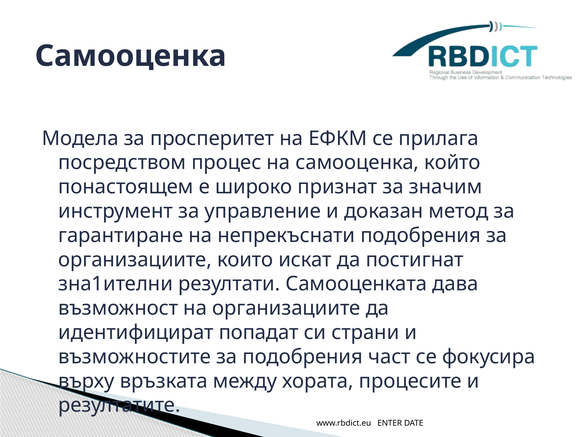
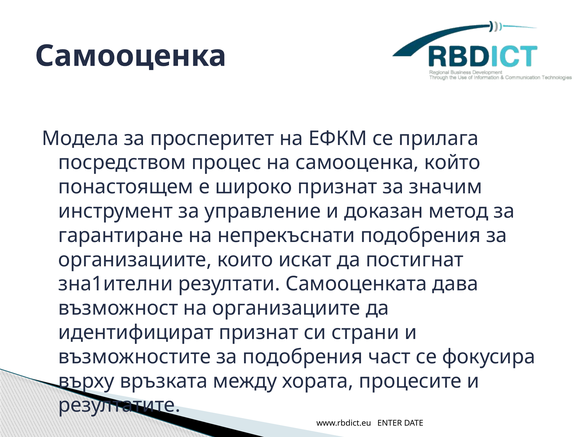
идентифицират попадат: попадат -> признат
